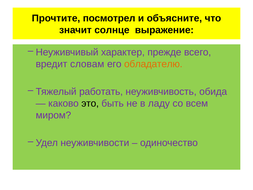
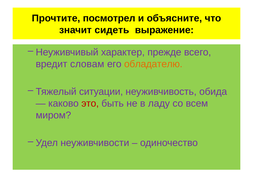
солнце: солнце -> сидеть
работать: работать -> ситуации
это colour: black -> red
